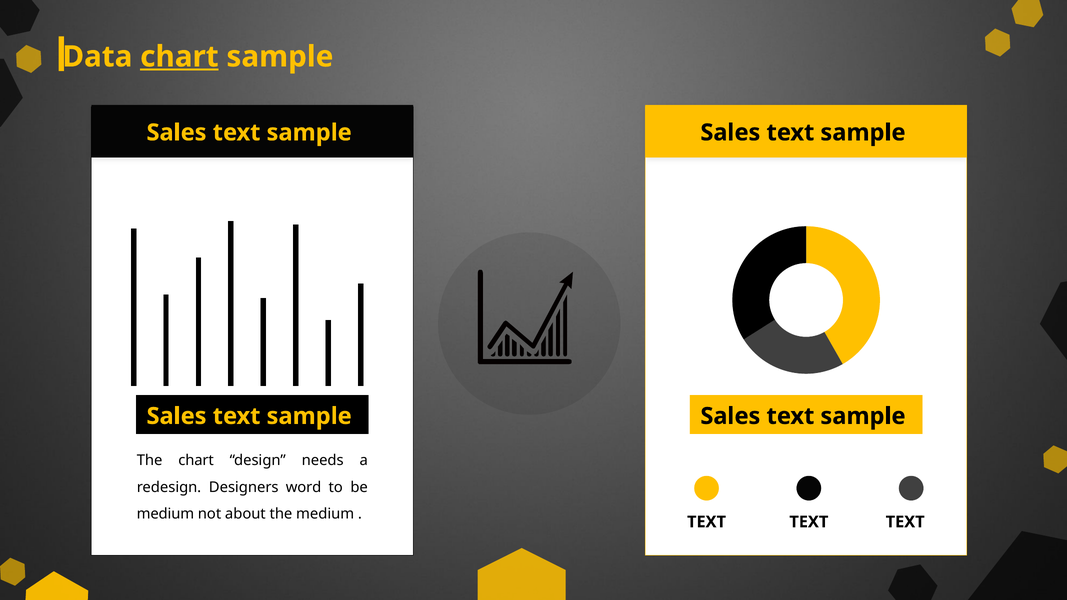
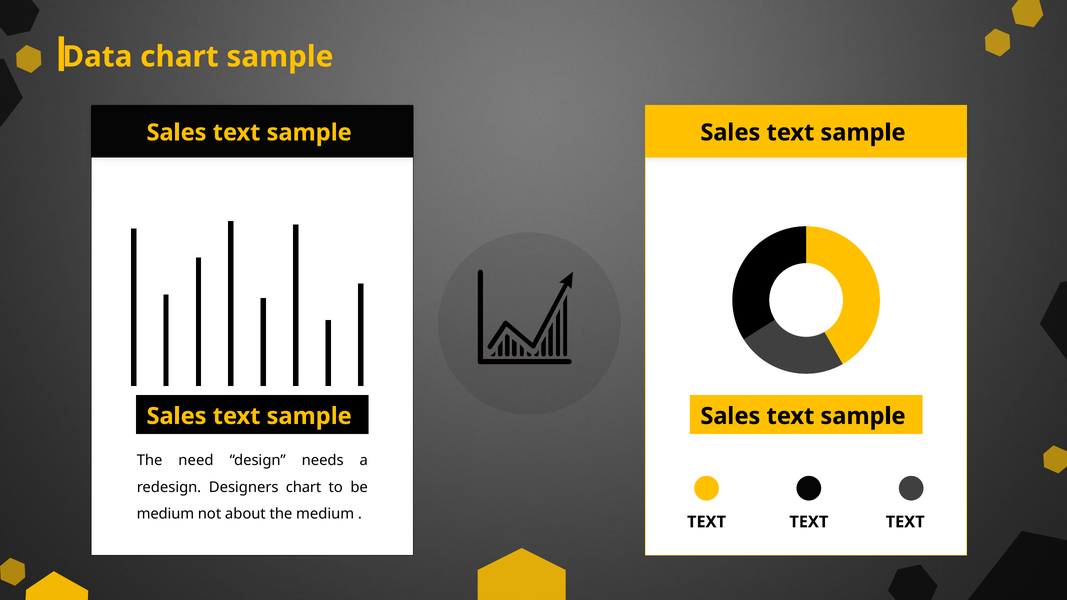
chart at (179, 57) underline: present -> none
The chart: chart -> need
word at (304, 487): word -> chart
